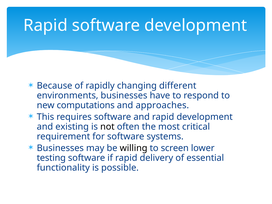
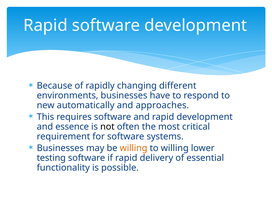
computations: computations -> automatically
existing: existing -> essence
willing at (134, 148) colour: black -> orange
to screen: screen -> willing
